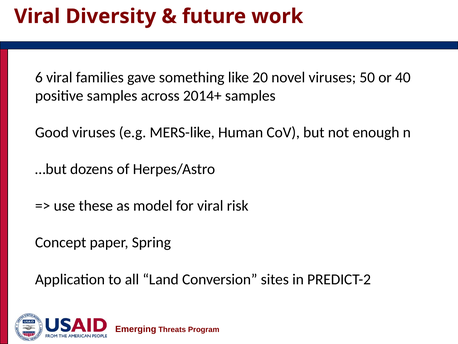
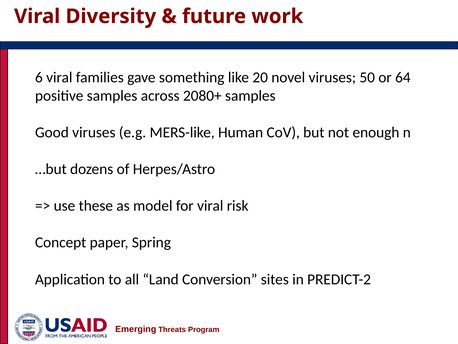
40: 40 -> 64
2014+: 2014+ -> 2080+
